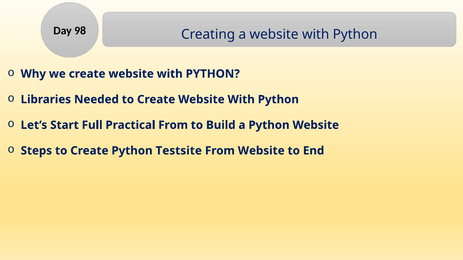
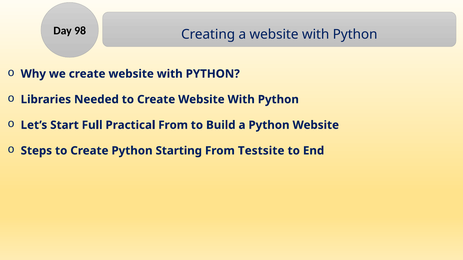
Testsite: Testsite -> Starting
From Website: Website -> Testsite
